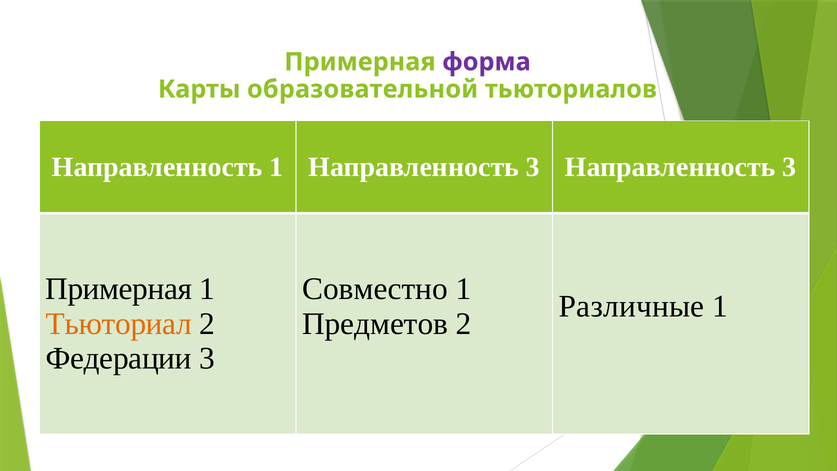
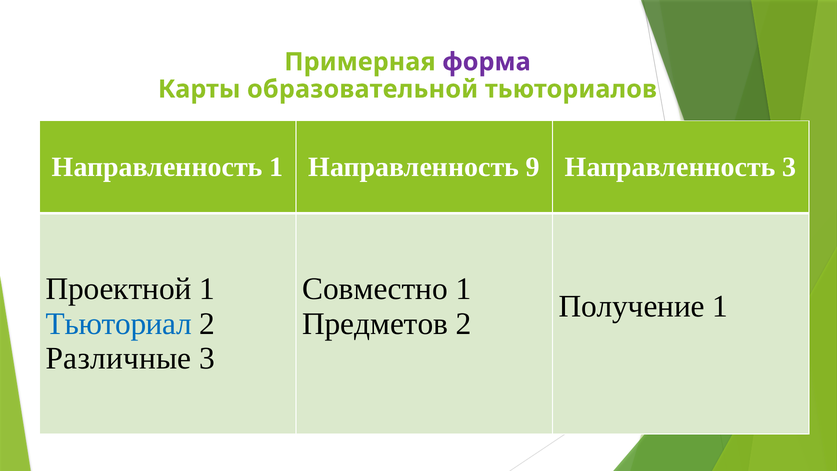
1 Направленность 3: 3 -> 9
Примерная at (119, 289): Примерная -> Проектной
Различные: Различные -> Получение
Тьюториал colour: orange -> blue
Федерации: Федерации -> Различные
